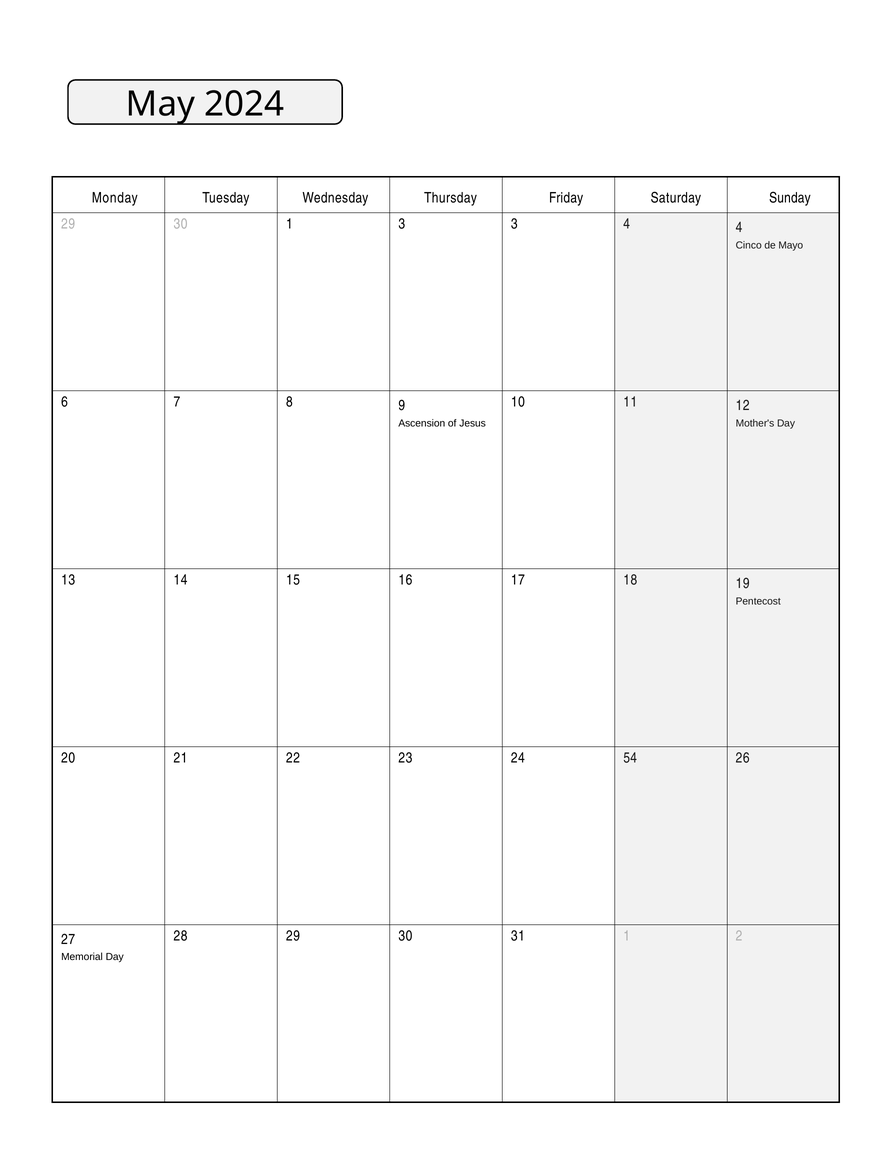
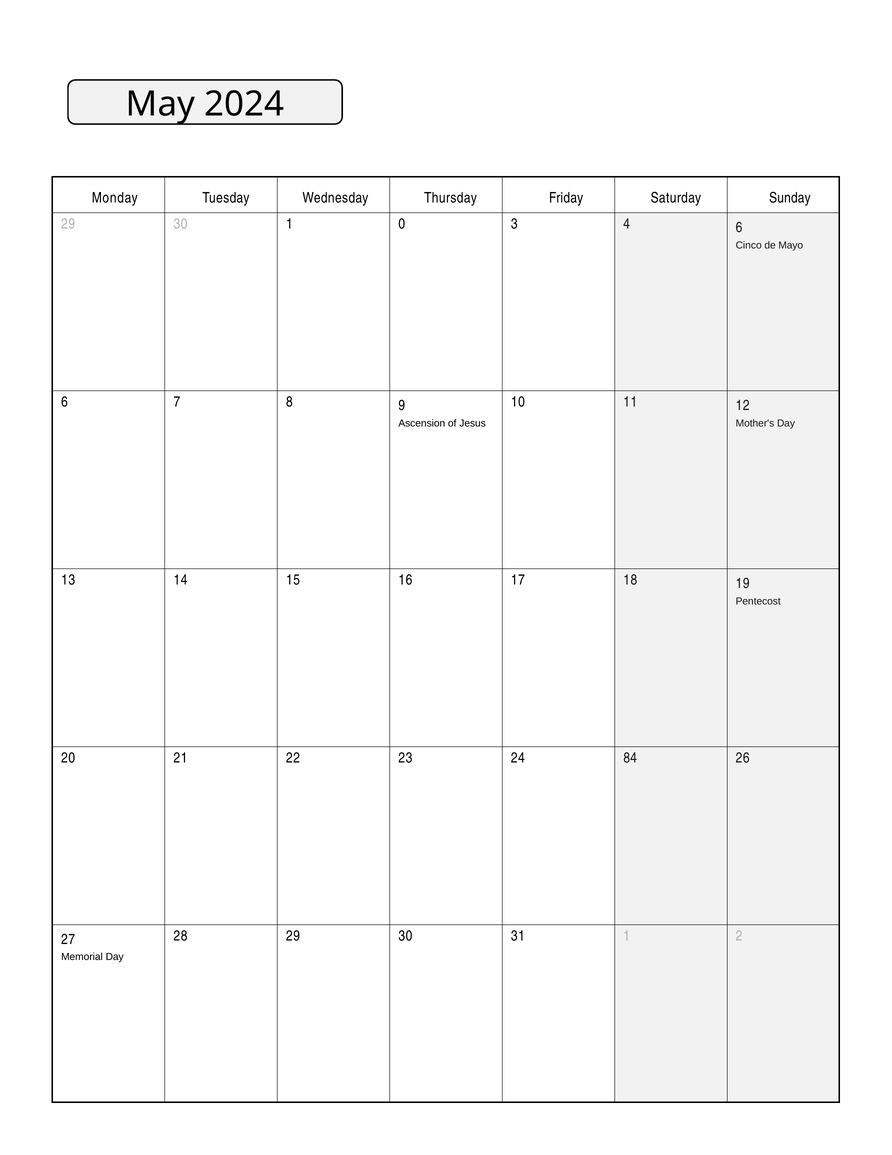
1 3: 3 -> 0
4 4: 4 -> 6
54: 54 -> 84
